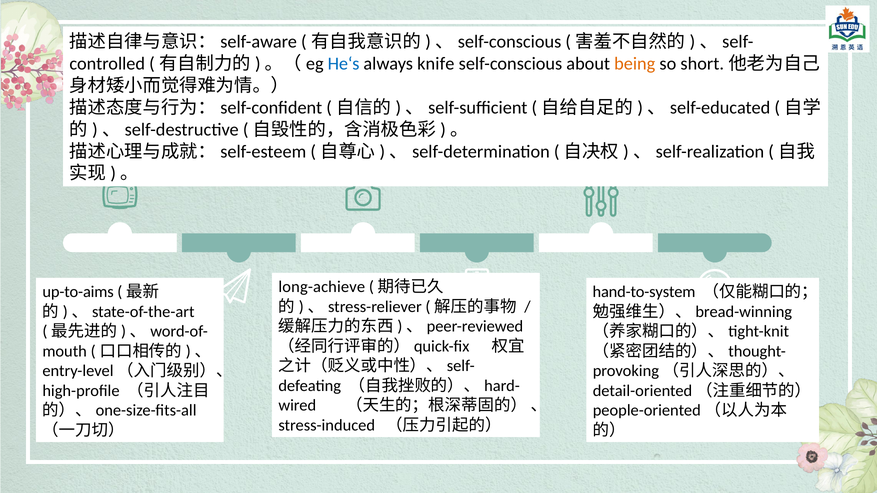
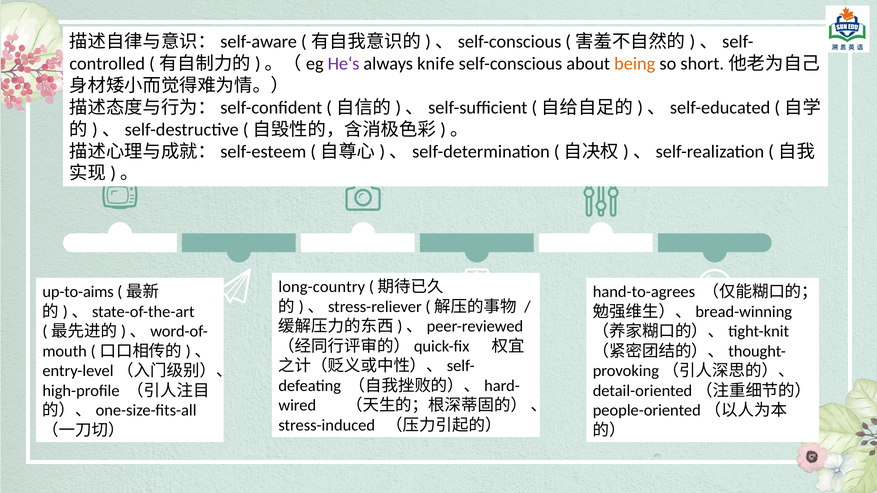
He‘s colour: blue -> purple
long-achieve: long-achieve -> long-country
hand-to-system: hand-to-system -> hand-to-agrees
